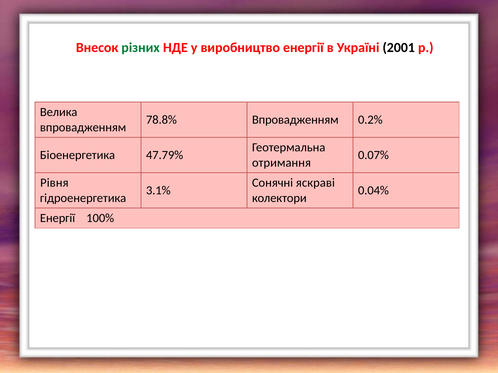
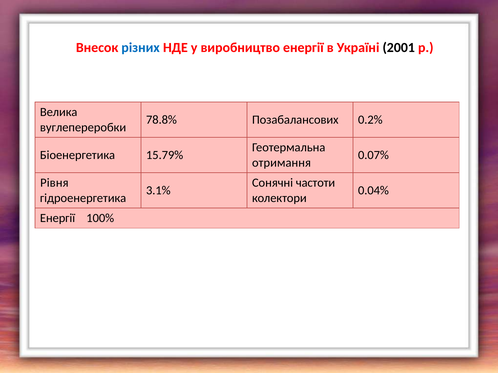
різних colour: green -> blue
78.8% Впровадженням: Впровадженням -> Позабалансових
впровадженням at (83, 128): впровадженням -> вуглепереробки
47.79%: 47.79% -> 15.79%
яскраві: яскраві -> частоти
